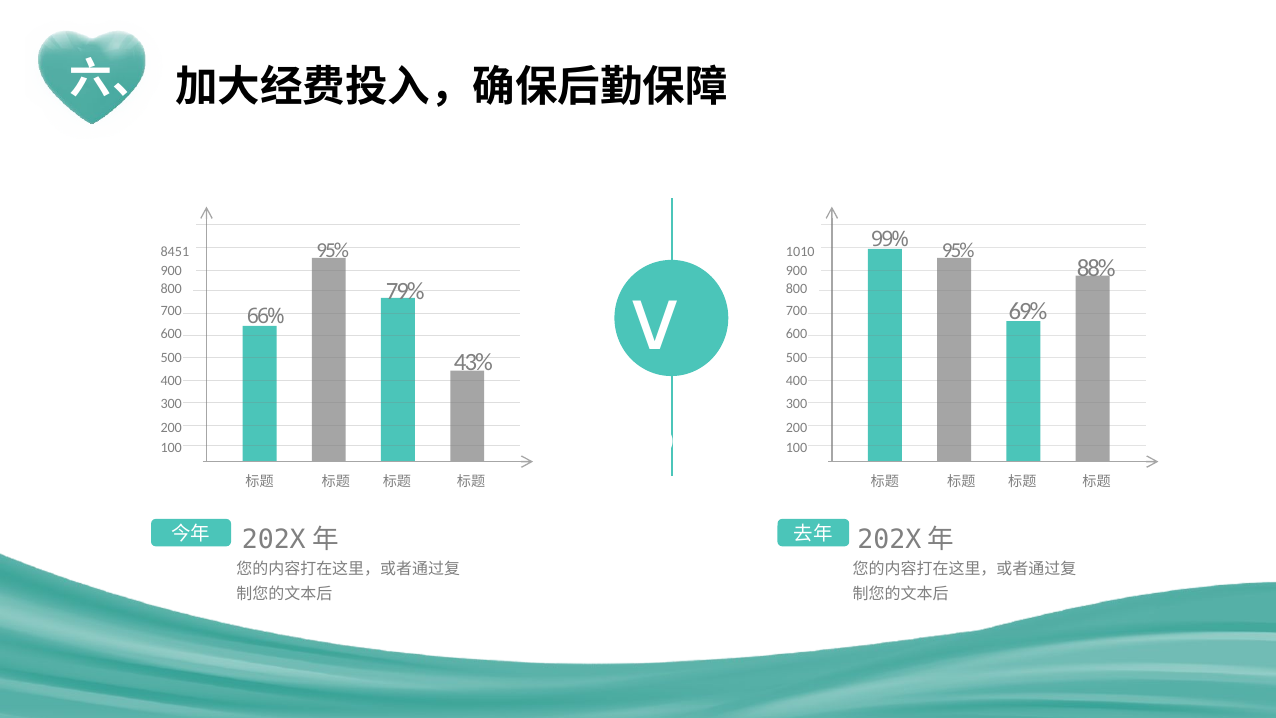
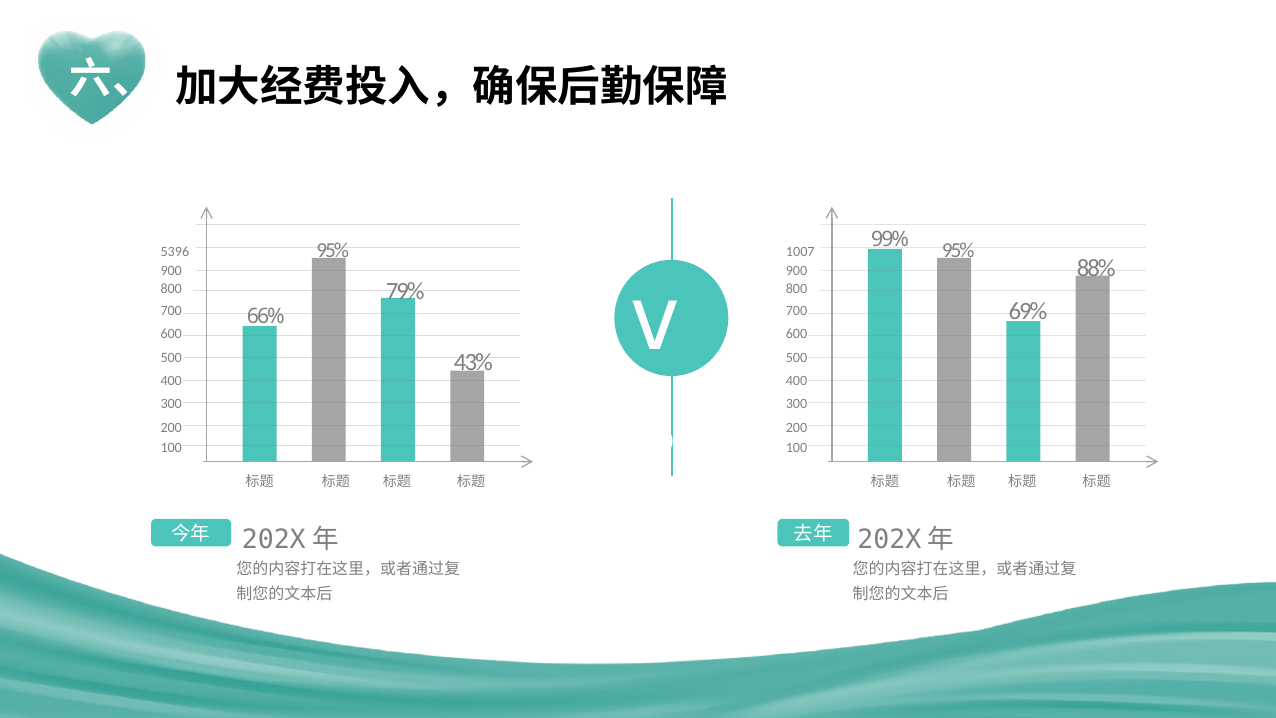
8451: 8451 -> 5396
1010: 1010 -> 1007
